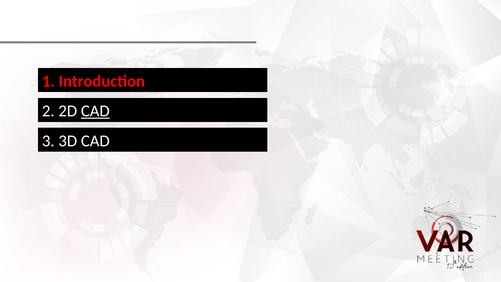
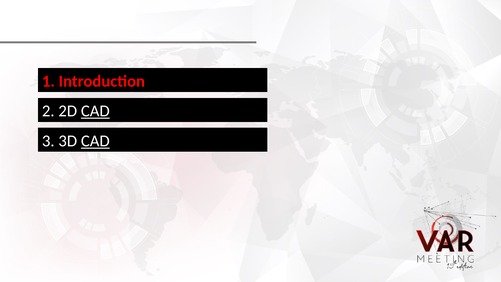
CAD at (95, 141) underline: none -> present
